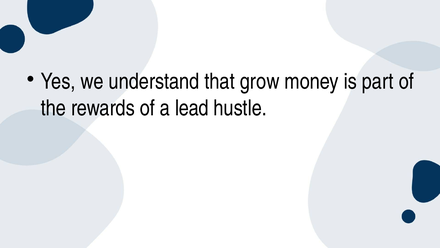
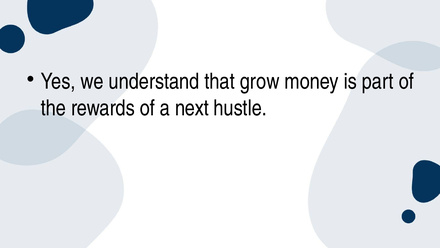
lead: lead -> next
